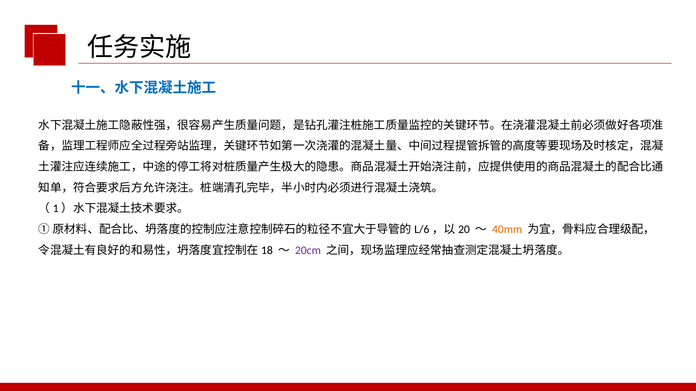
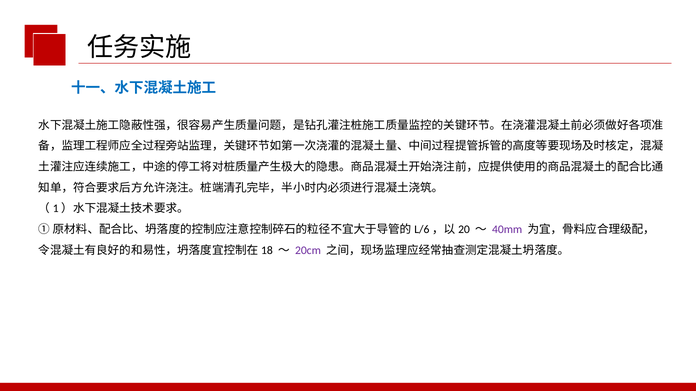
40mm colour: orange -> purple
